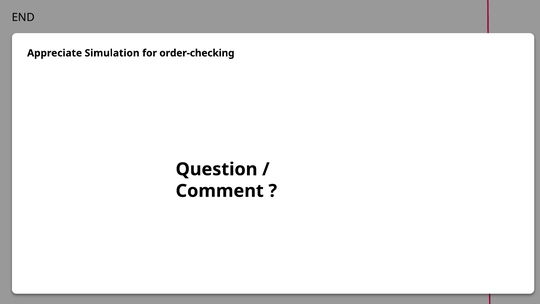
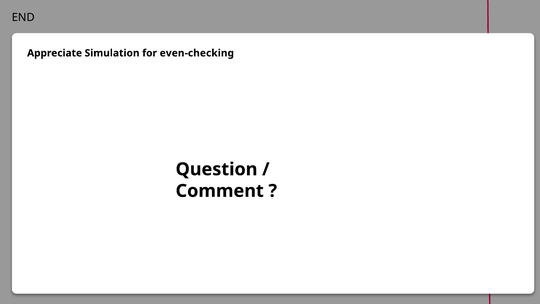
order-checking: order-checking -> even-checking
